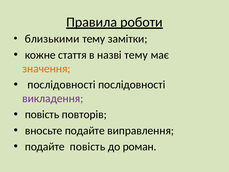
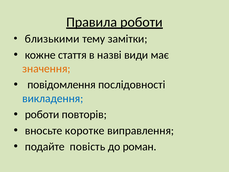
назві тему: тему -> види
послідовності at (62, 85): послідовності -> повідомлення
викладення colour: purple -> blue
повість at (42, 114): повість -> роботи
вносьте подайте: подайте -> коротке
